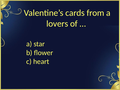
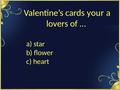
from: from -> your
